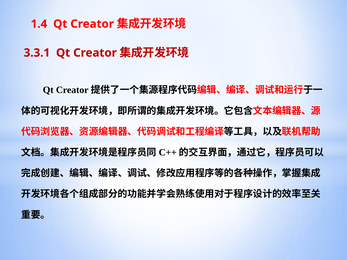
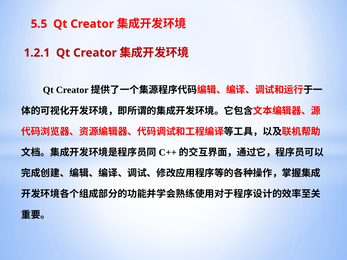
1.4: 1.4 -> 5.5
3.3.1: 3.3.1 -> 1.2.1
